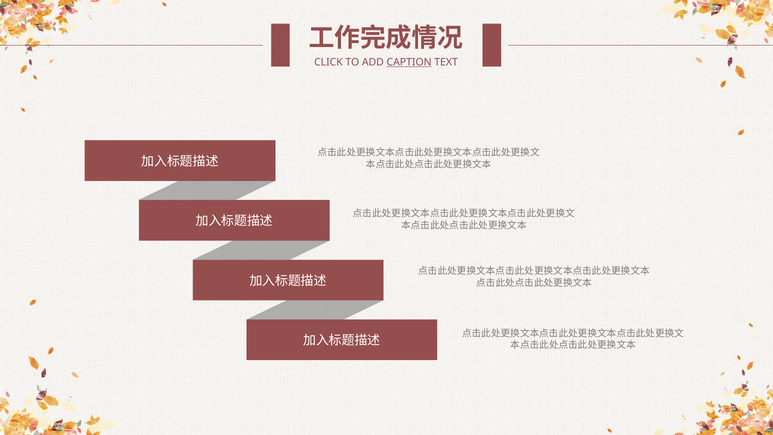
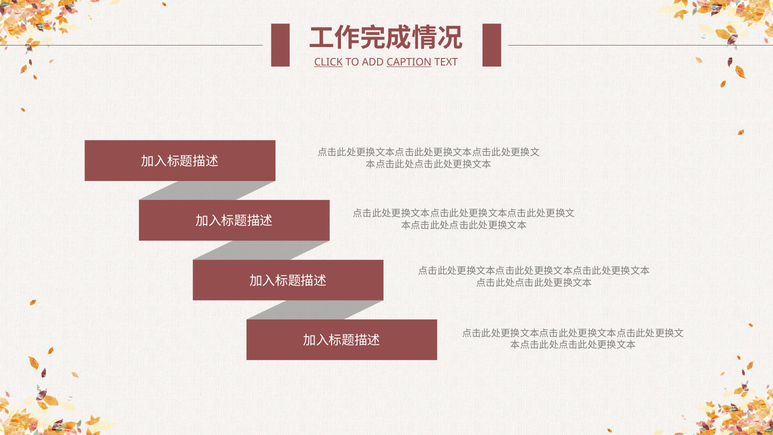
CLICK underline: none -> present
